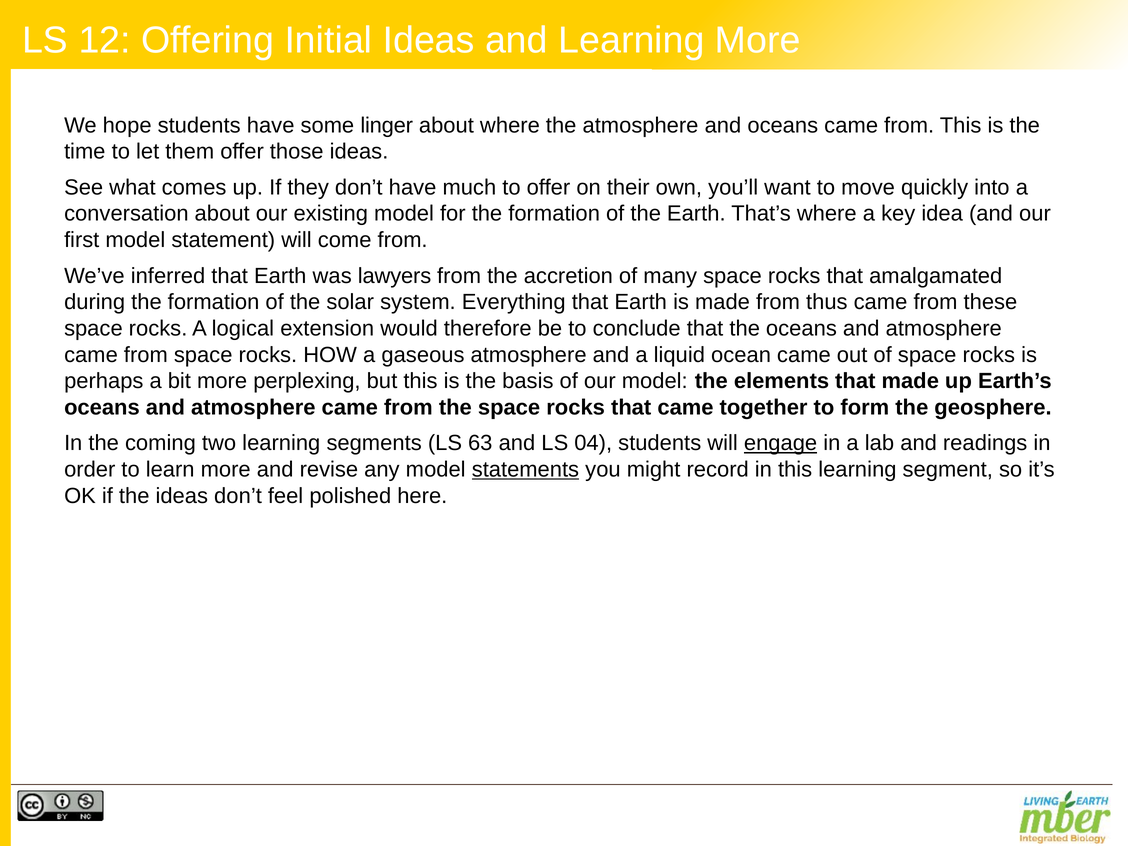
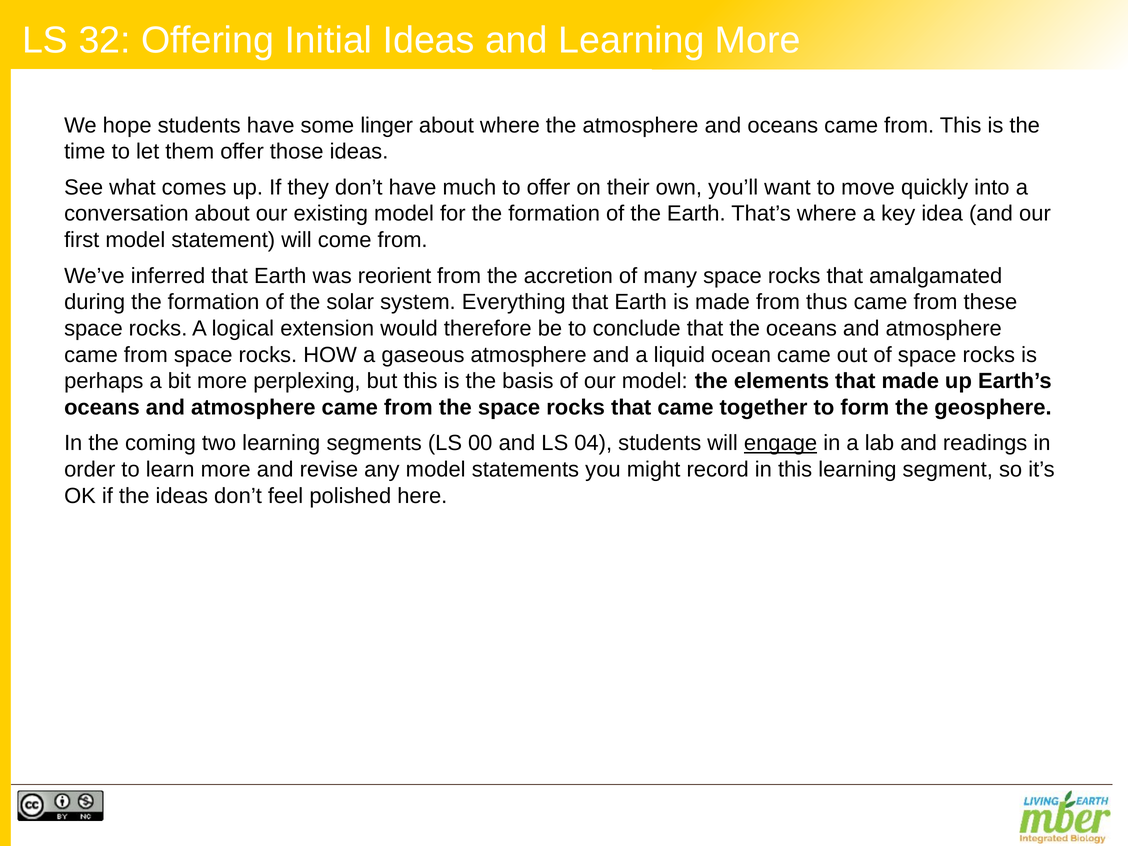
12: 12 -> 32
lawyers: lawyers -> reorient
63: 63 -> 00
statements underline: present -> none
